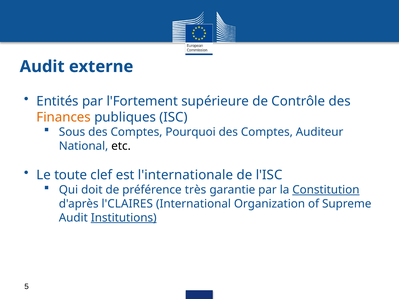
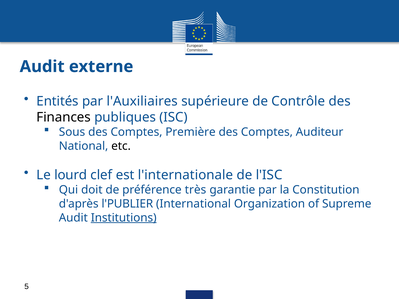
l'Fortement: l'Fortement -> l'Auxiliaires
Finances colour: orange -> black
Pourquoi: Pourquoi -> Première
toute: toute -> lourd
Constitution underline: present -> none
l'CLAIRES: l'CLAIRES -> l'PUBLIER
